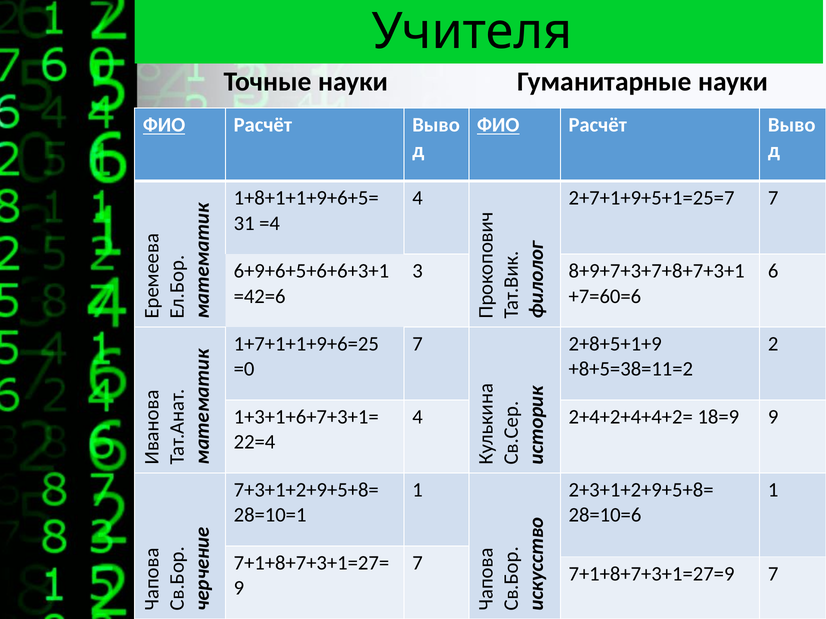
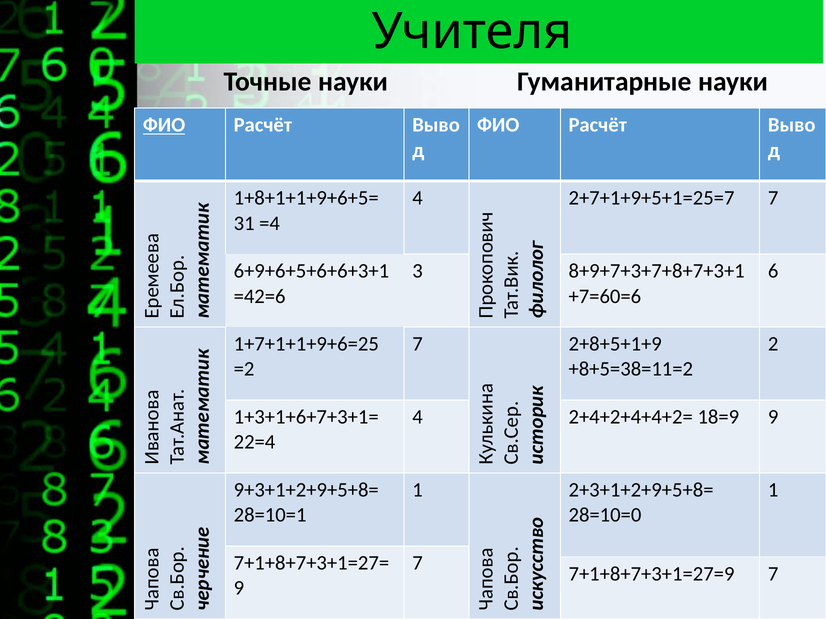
ФИО at (498, 125) underline: present -> none
=0: =0 -> =2
7+3+1+2+9+5+8=: 7+3+1+2+9+5+8= -> 9+3+1+2+9+5+8=
28=10=6: 28=10=6 -> 28=10=0
